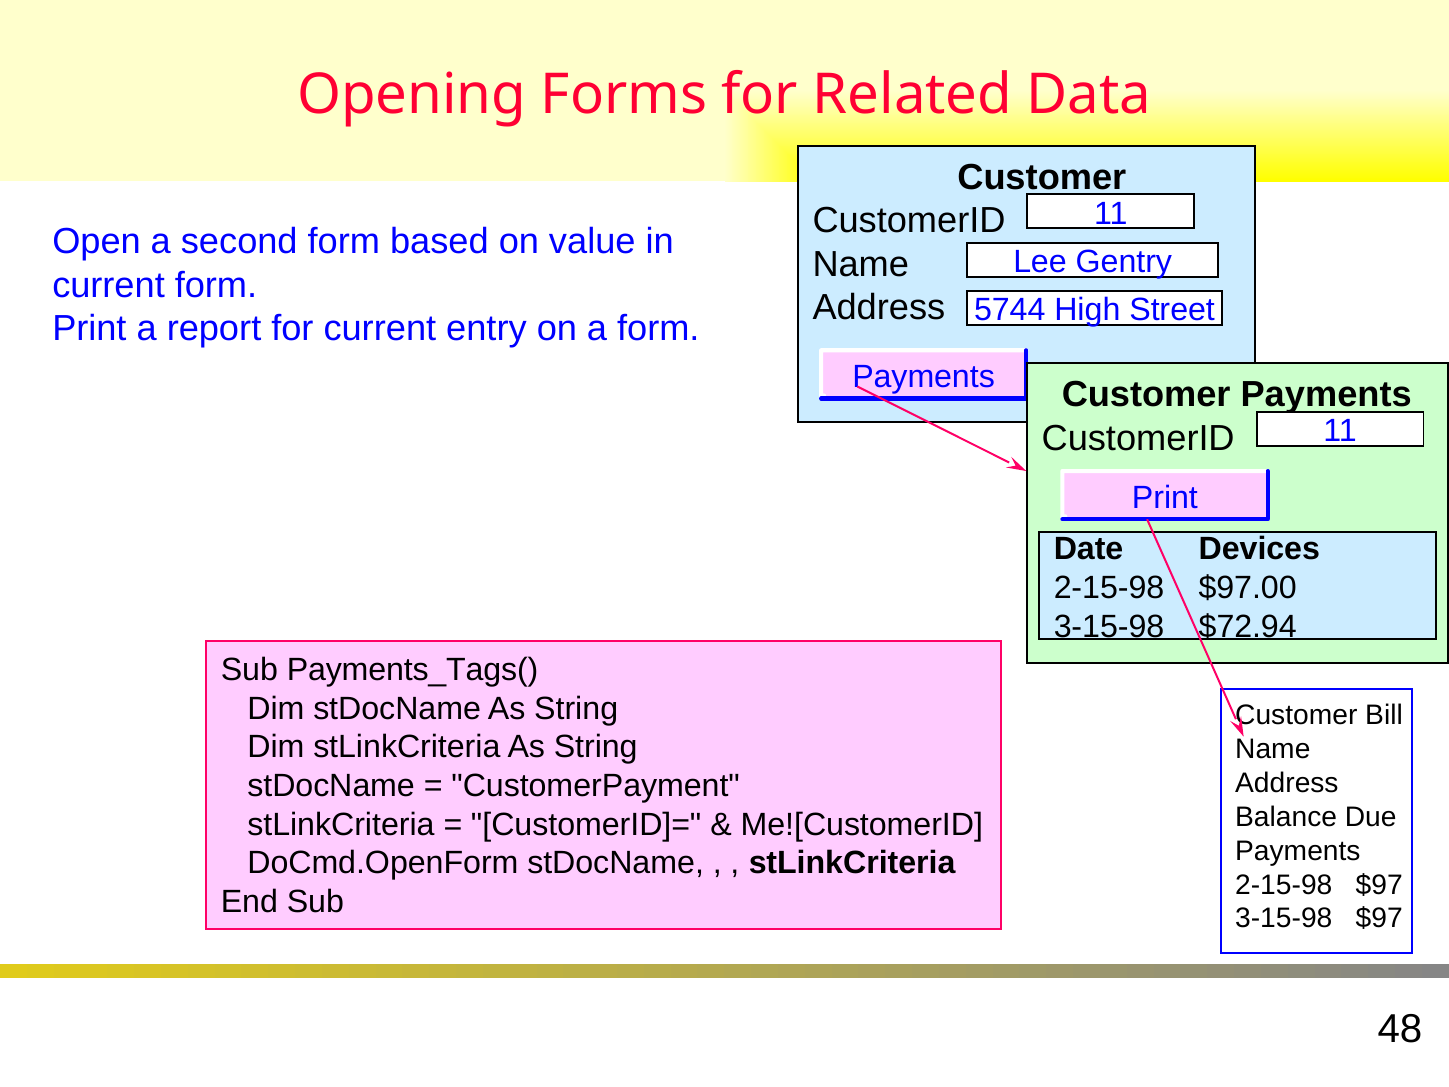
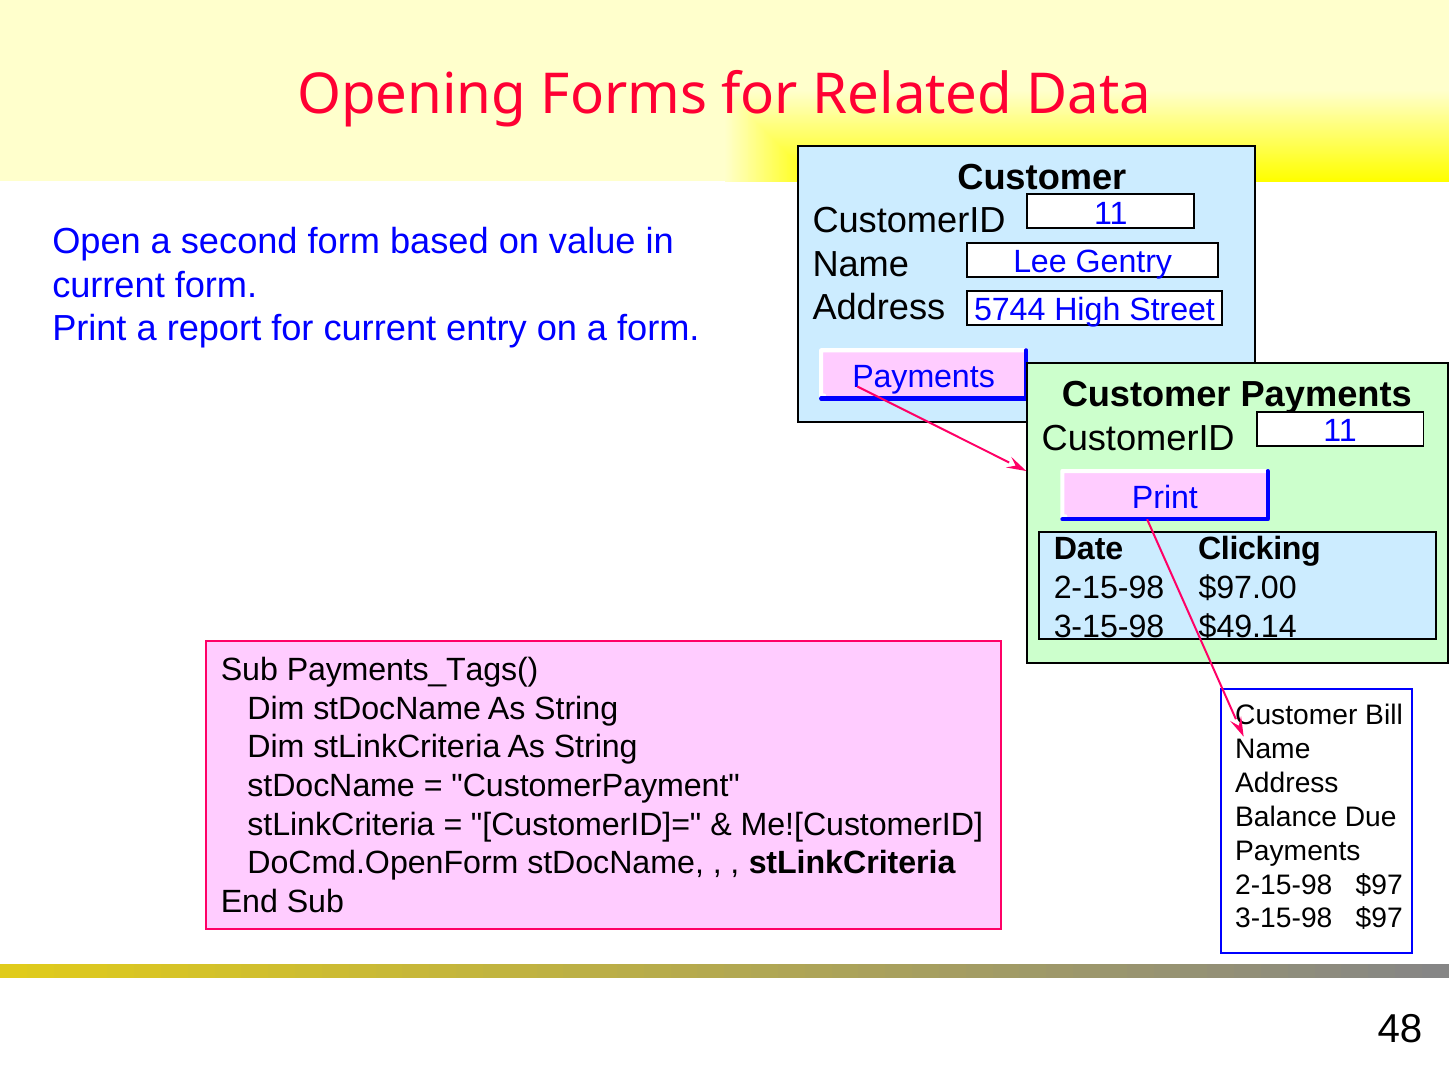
Devices: Devices -> Clicking
$72.94: $72.94 -> $49.14
